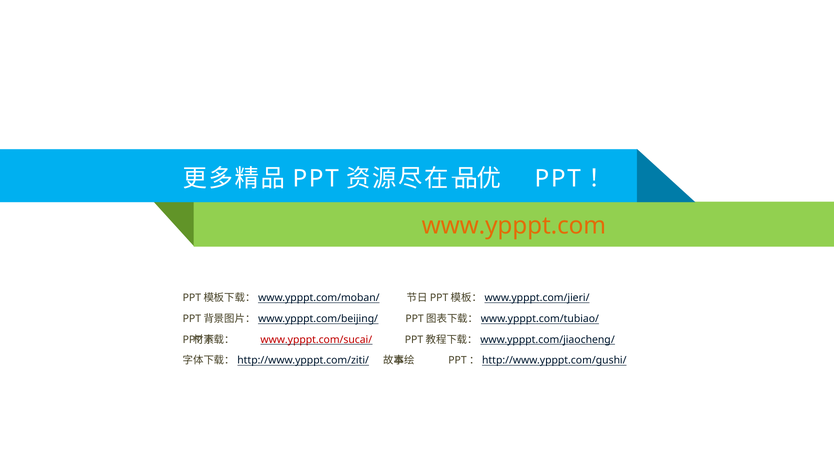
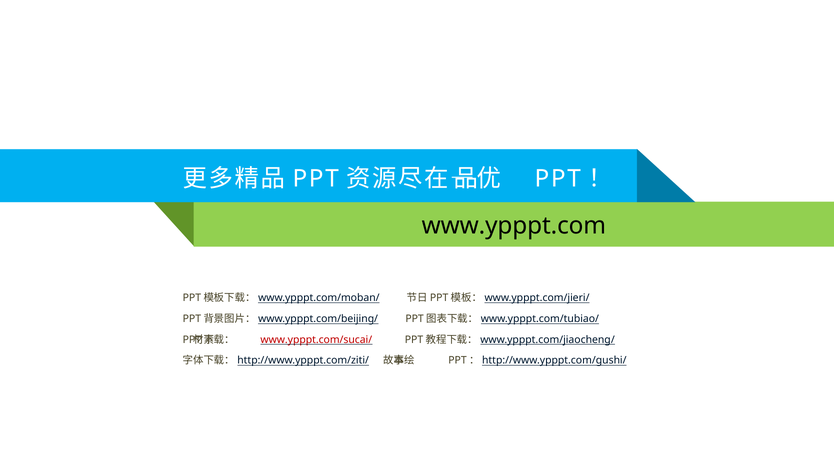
www.ypppt.com colour: orange -> black
